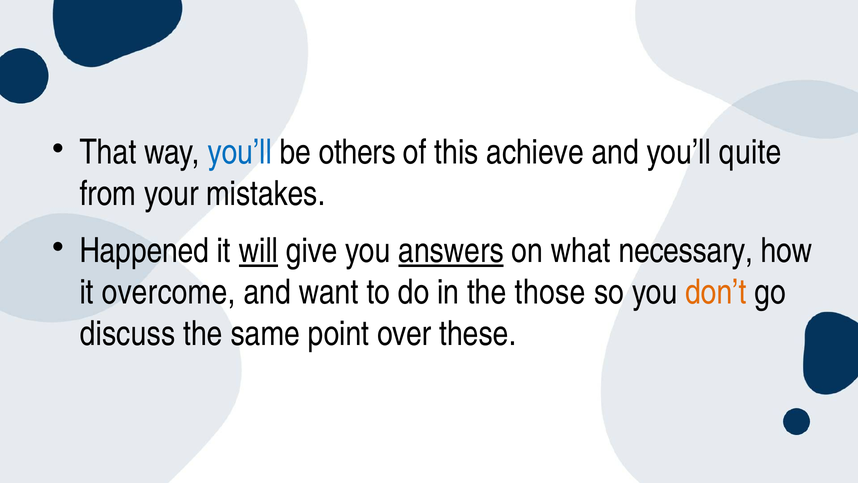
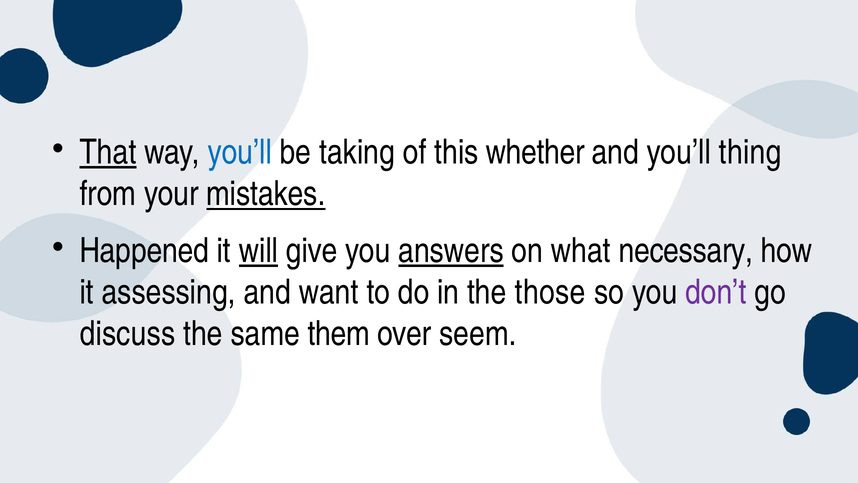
That underline: none -> present
others: others -> taking
achieve: achieve -> whether
quite: quite -> thing
mistakes underline: none -> present
overcome: overcome -> assessing
don’t colour: orange -> purple
point: point -> them
these: these -> seem
